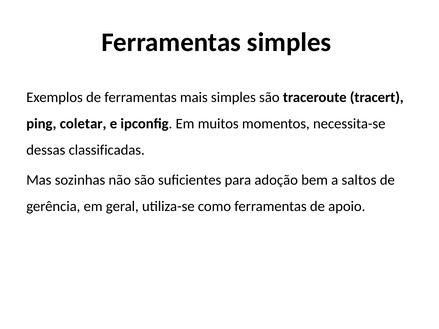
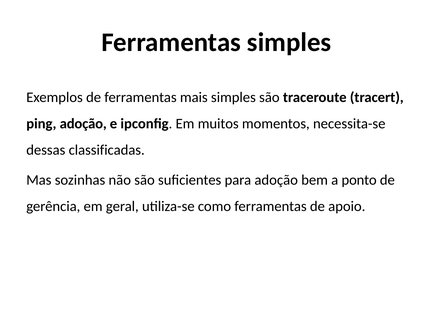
ping coletar: coletar -> adoção
saltos: saltos -> ponto
